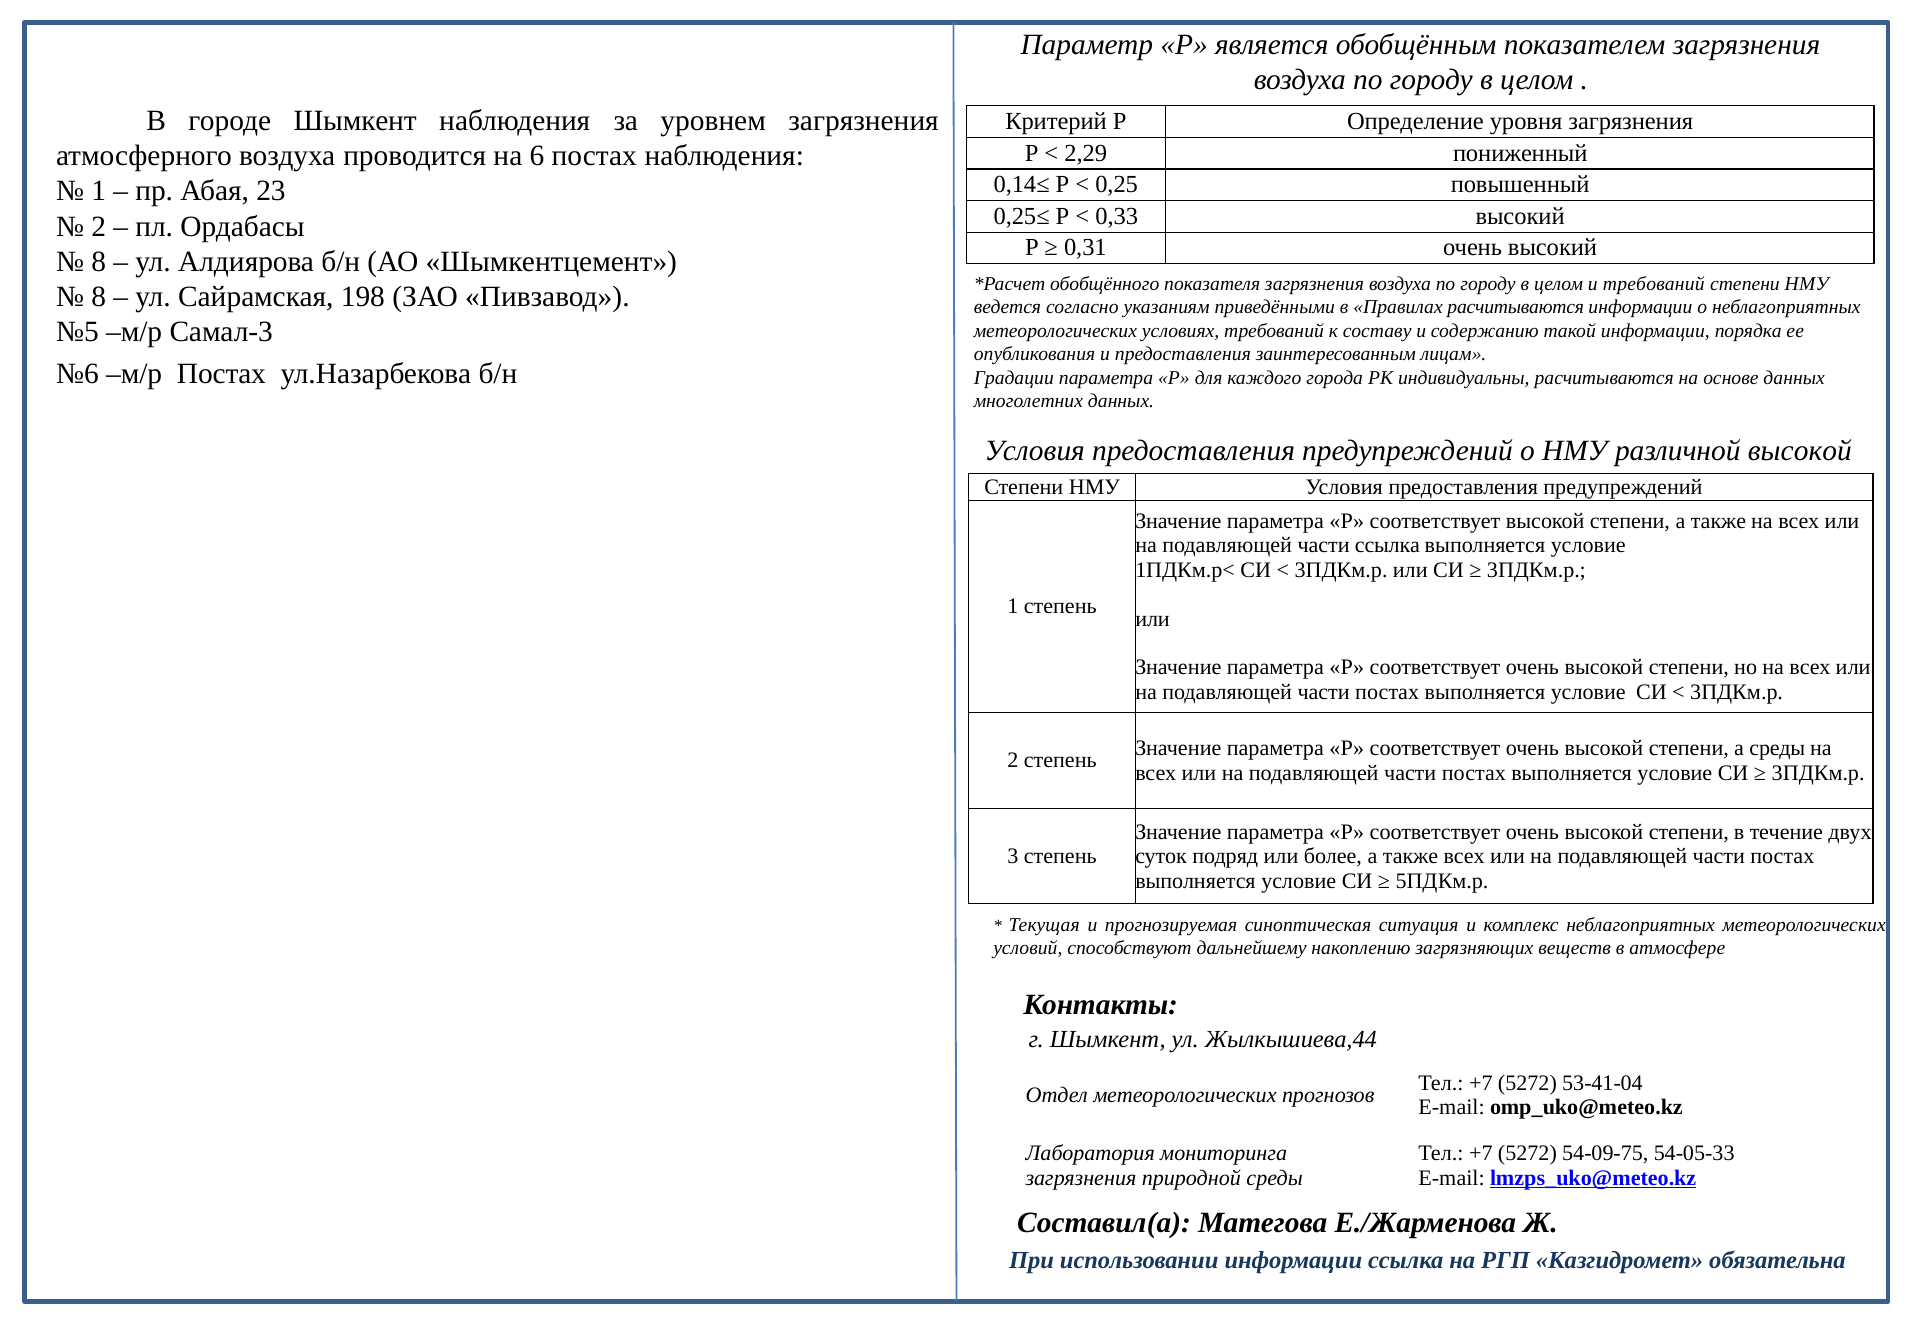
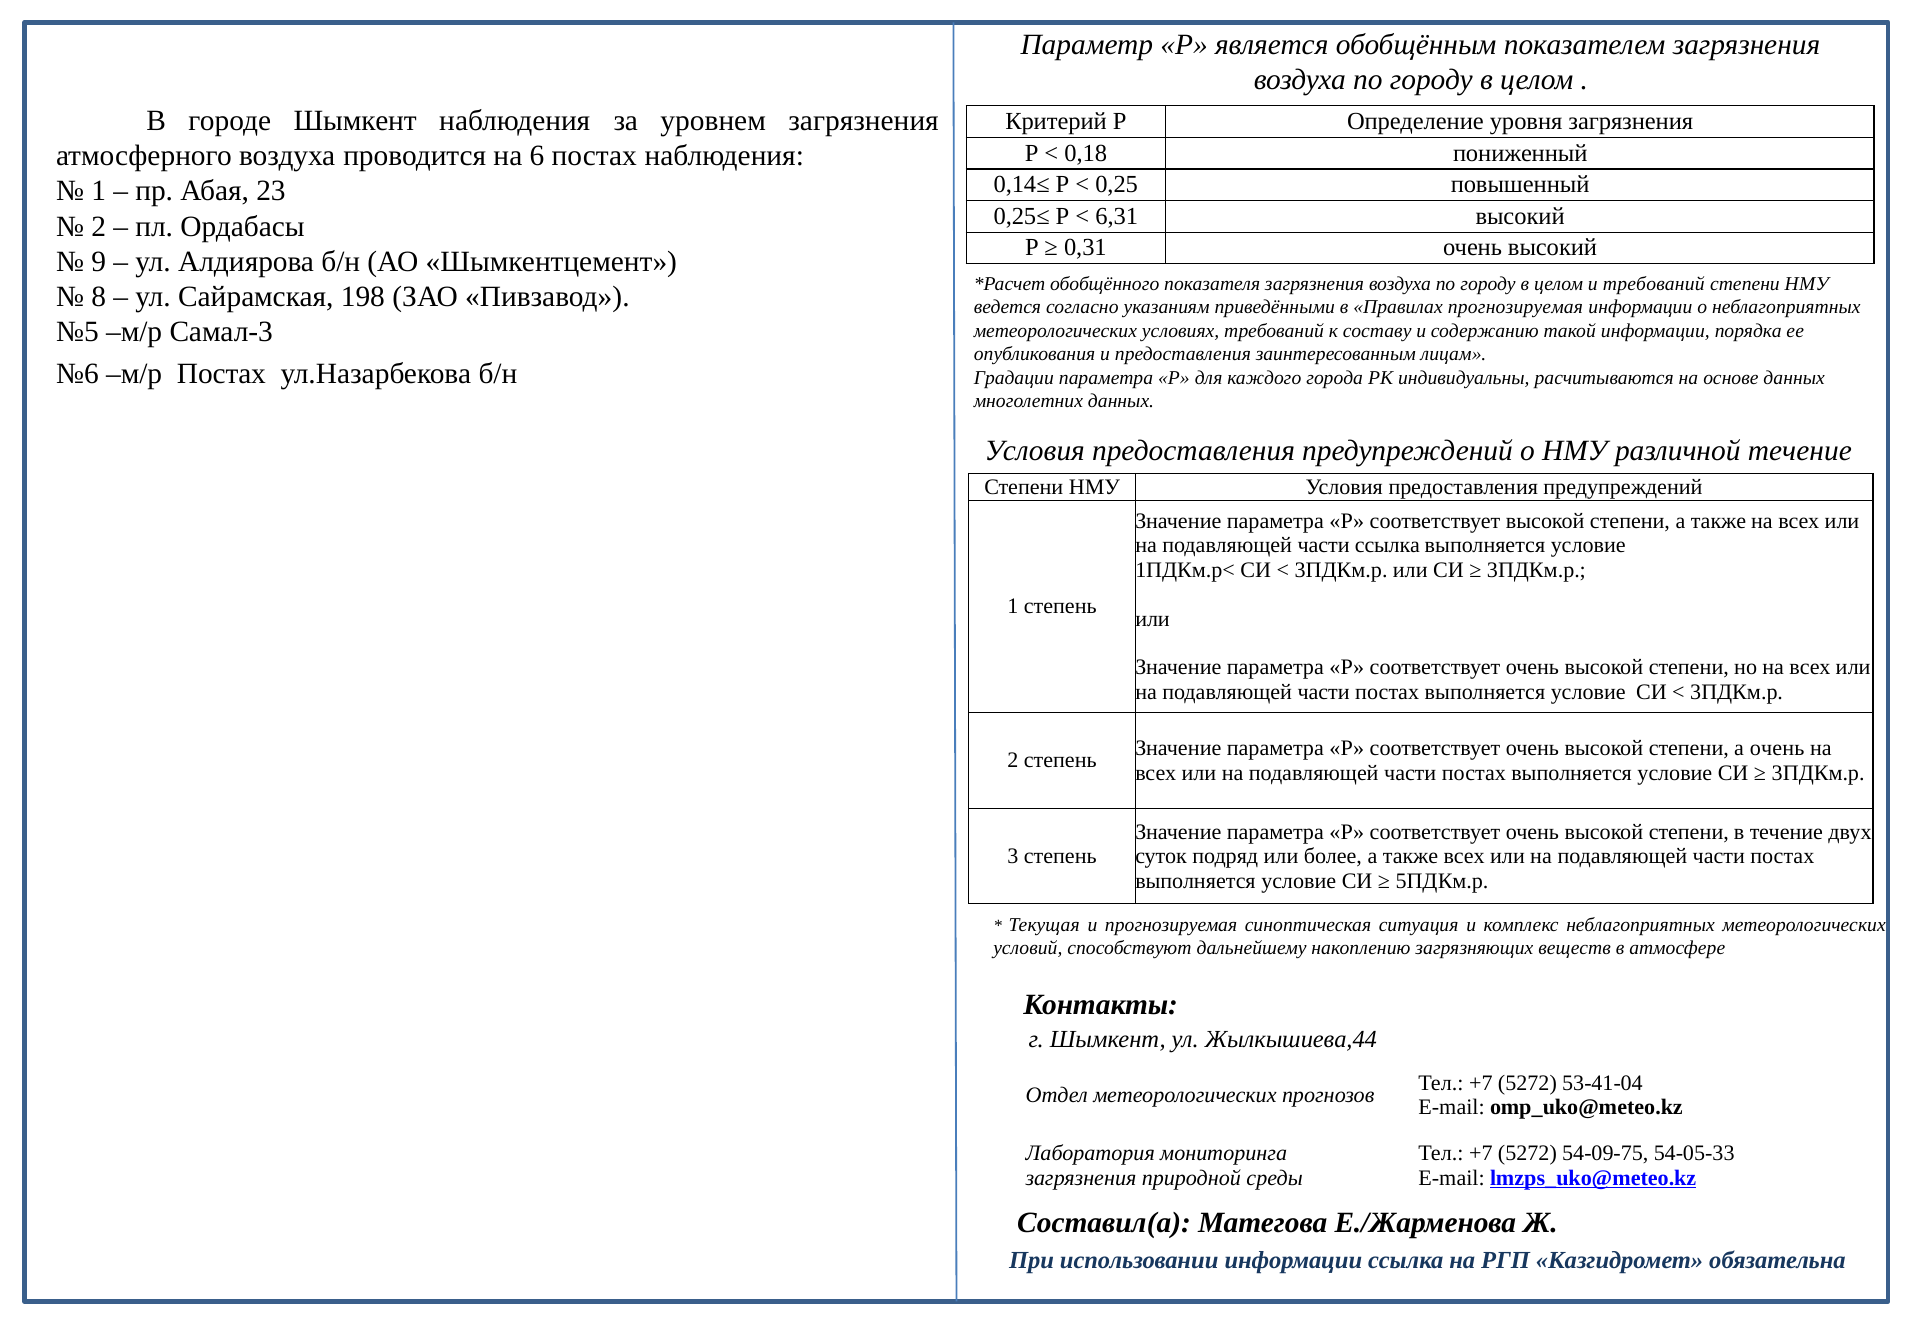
2,29: 2,29 -> 0,18
0,33: 0,33 -> 6,31
8 at (99, 262): 8 -> 9
Правилах расчитываются: расчитываются -> прогнозируемая
различной высокой: высокой -> течение
а среды: среды -> очень
